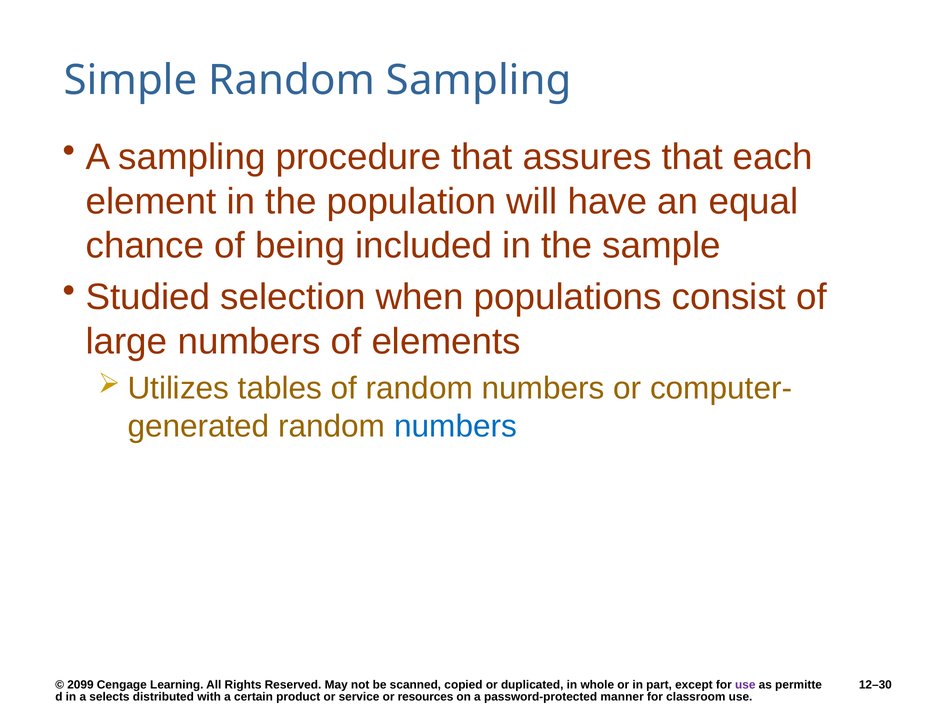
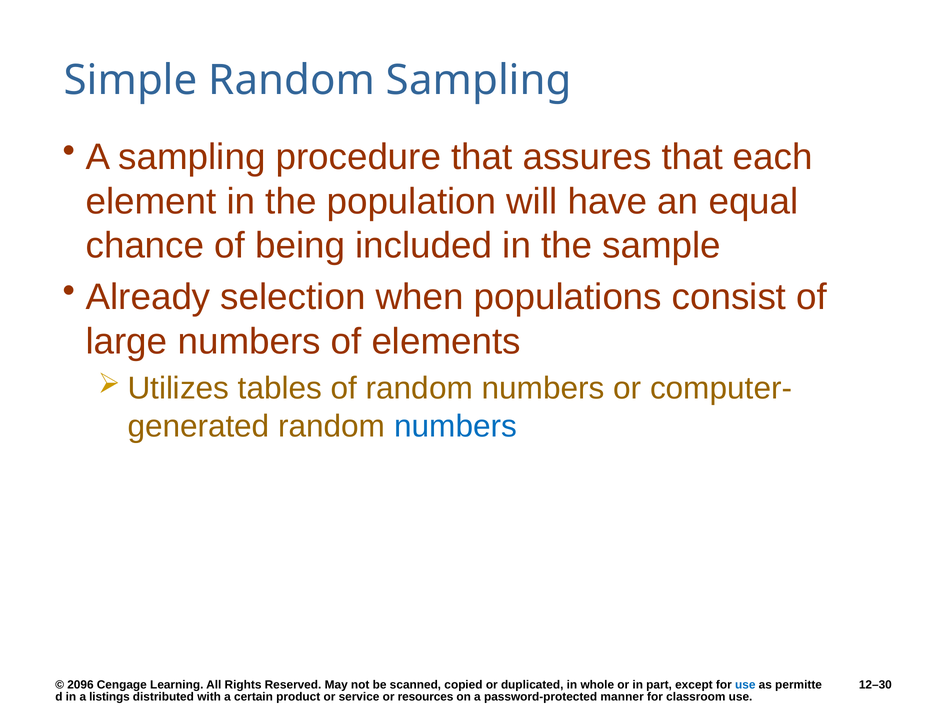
Studied: Studied -> Already
2099: 2099 -> 2096
use at (745, 685) colour: purple -> blue
selects: selects -> listings
